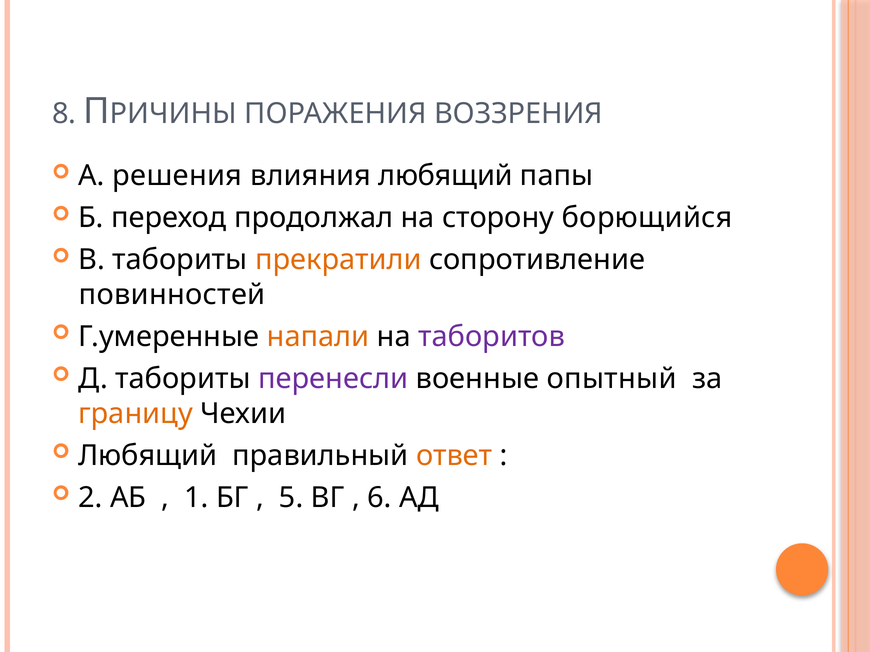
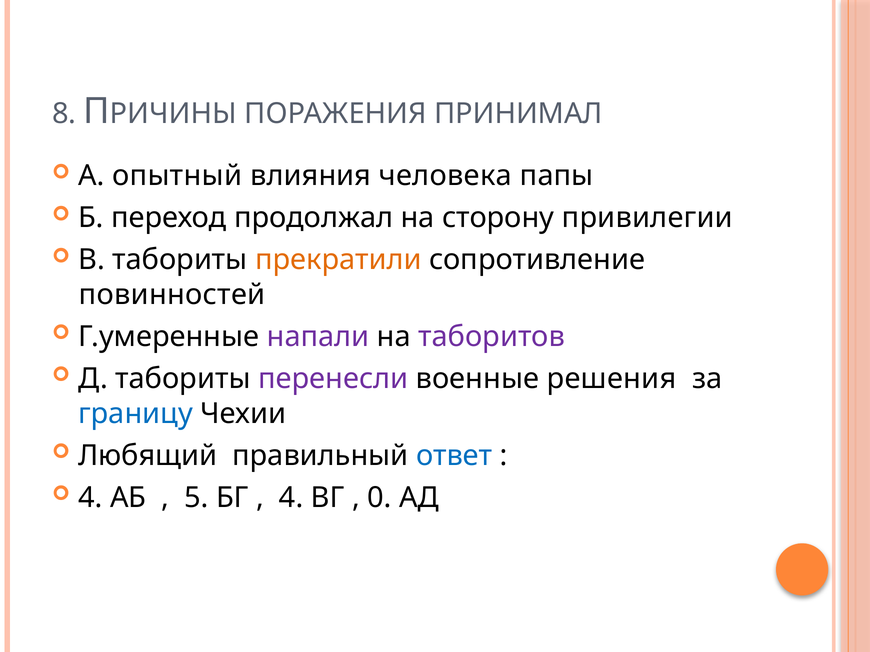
ВОЗЗРЕНИЯ: ВОЗЗРЕНИЯ -> ПРИНИМАЛ
решения: решения -> опытный
влияния любящий: любящий -> человека
борющийся: борющийся -> привилегии
напали colour: orange -> purple
опытный: опытный -> решения
границу colour: orange -> blue
ответ colour: orange -> blue
2 at (90, 498): 2 -> 4
1: 1 -> 5
5 at (291, 498): 5 -> 4
6: 6 -> 0
